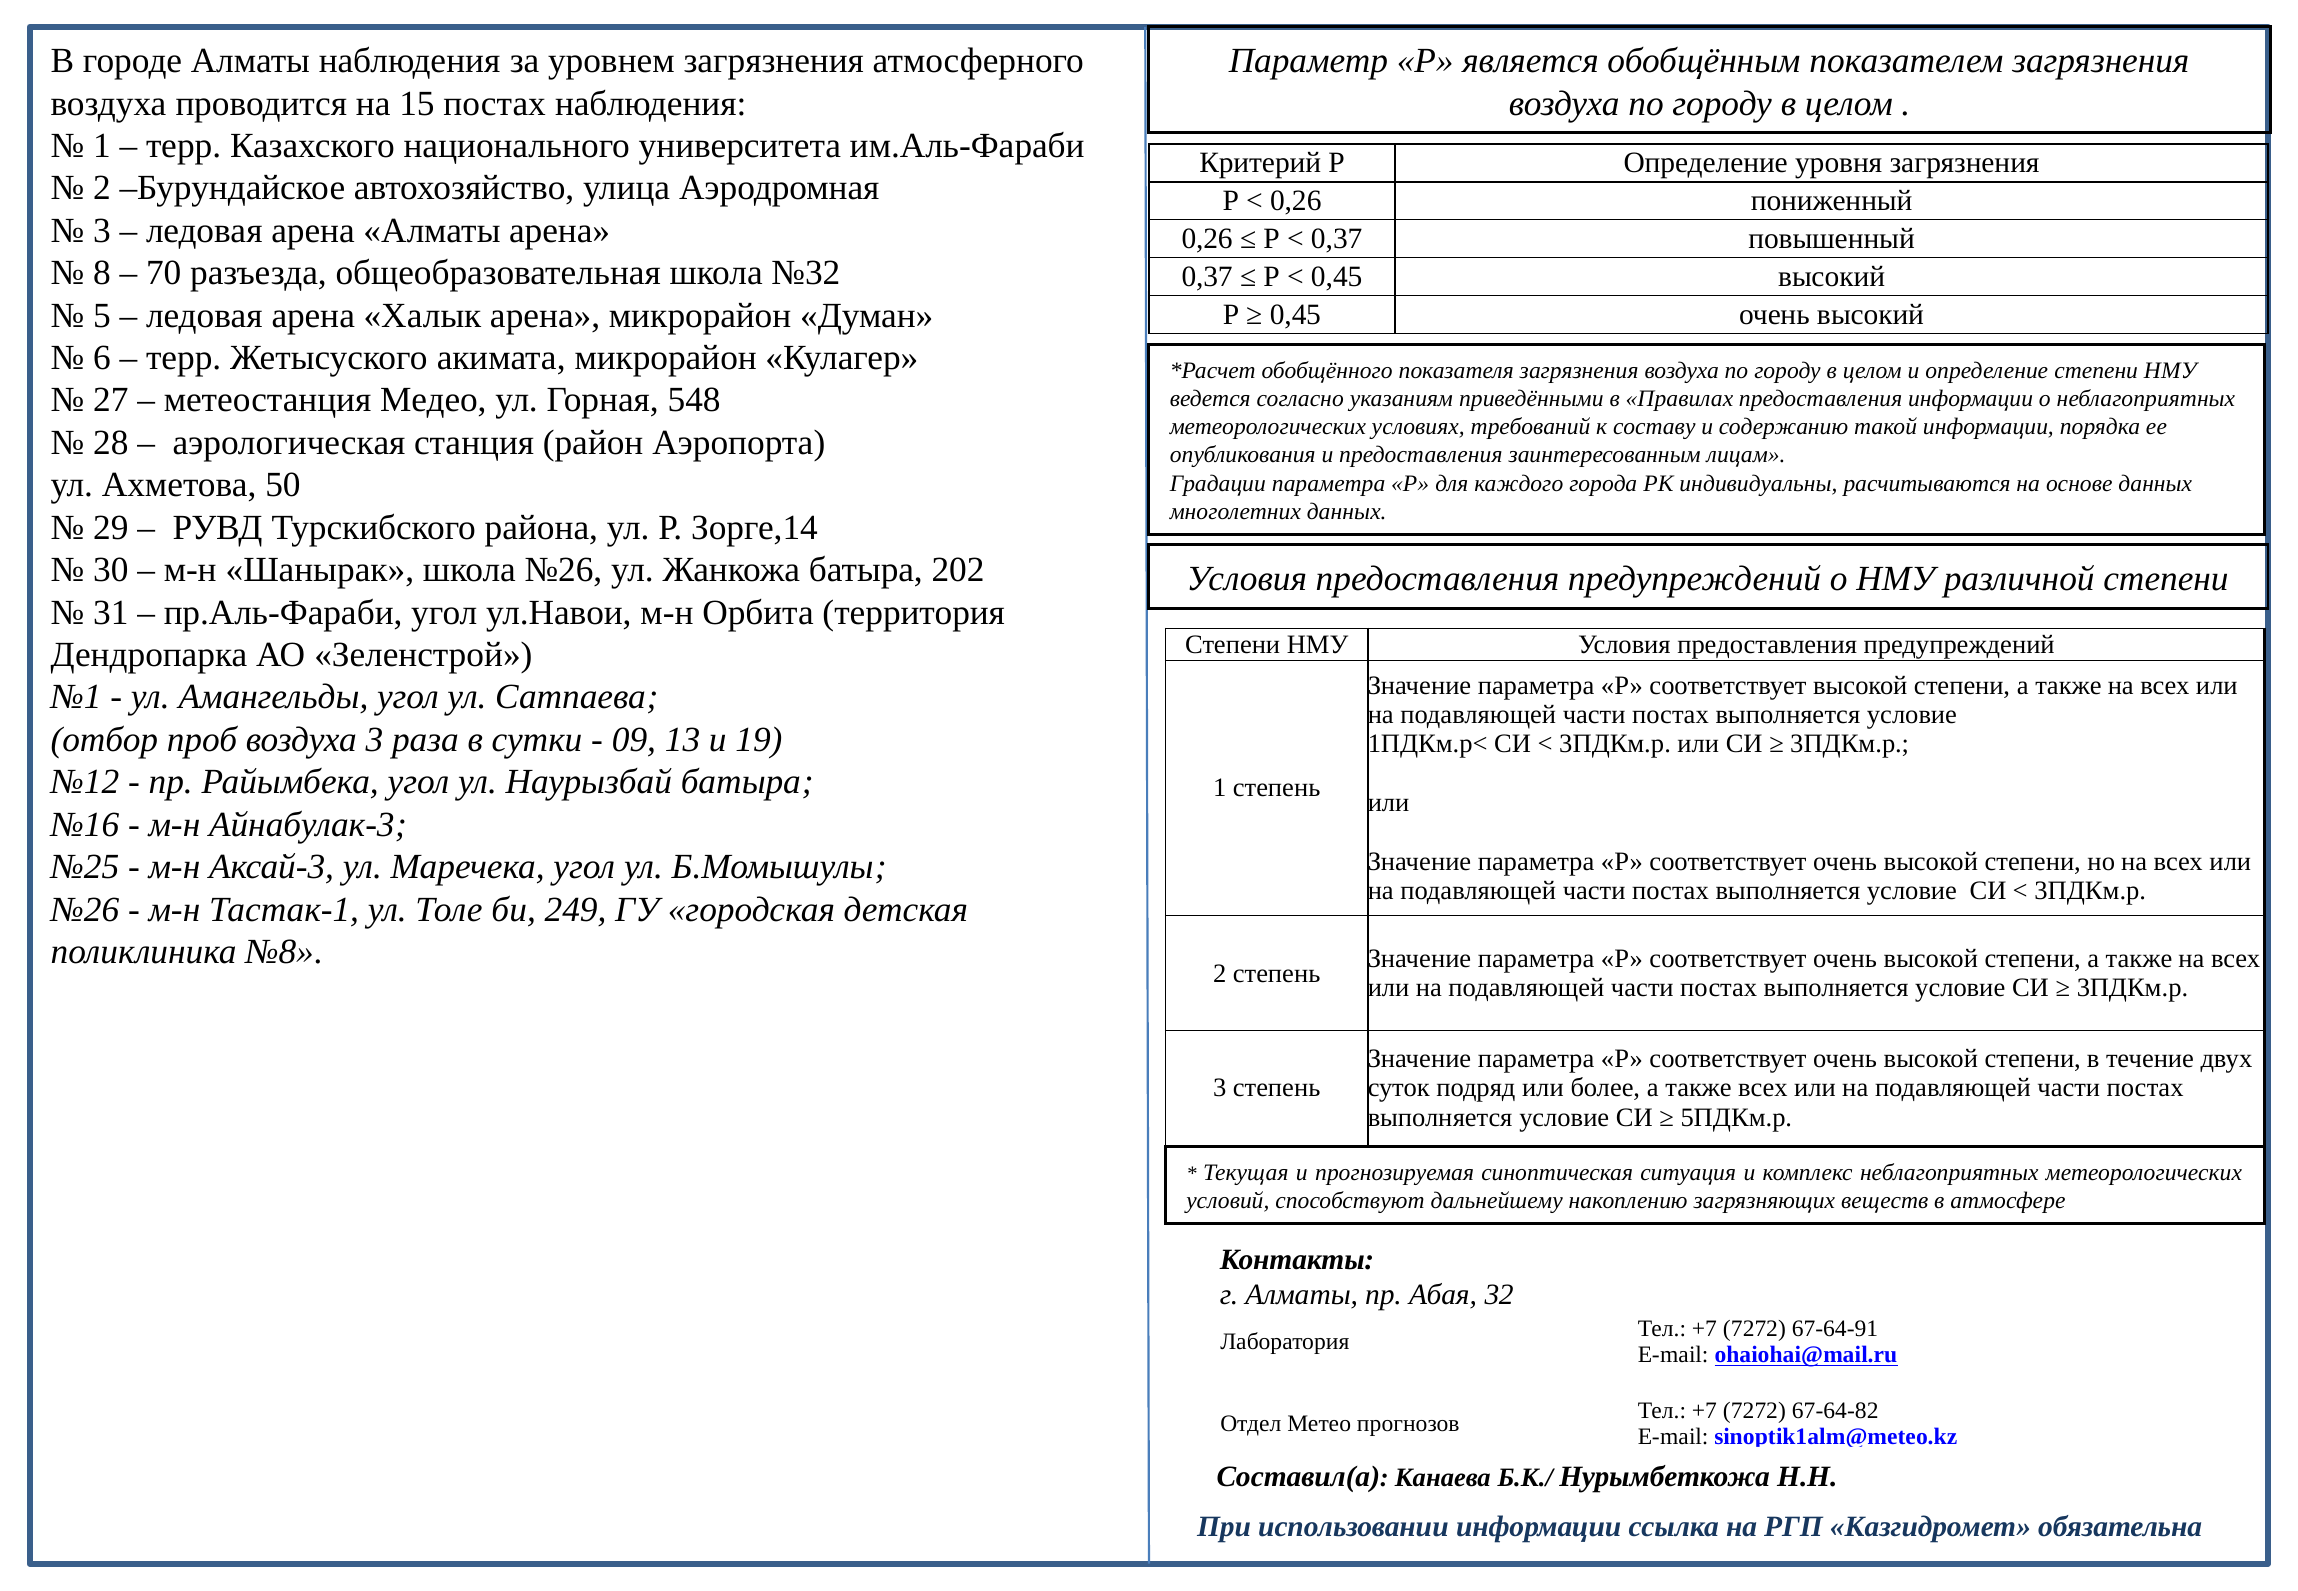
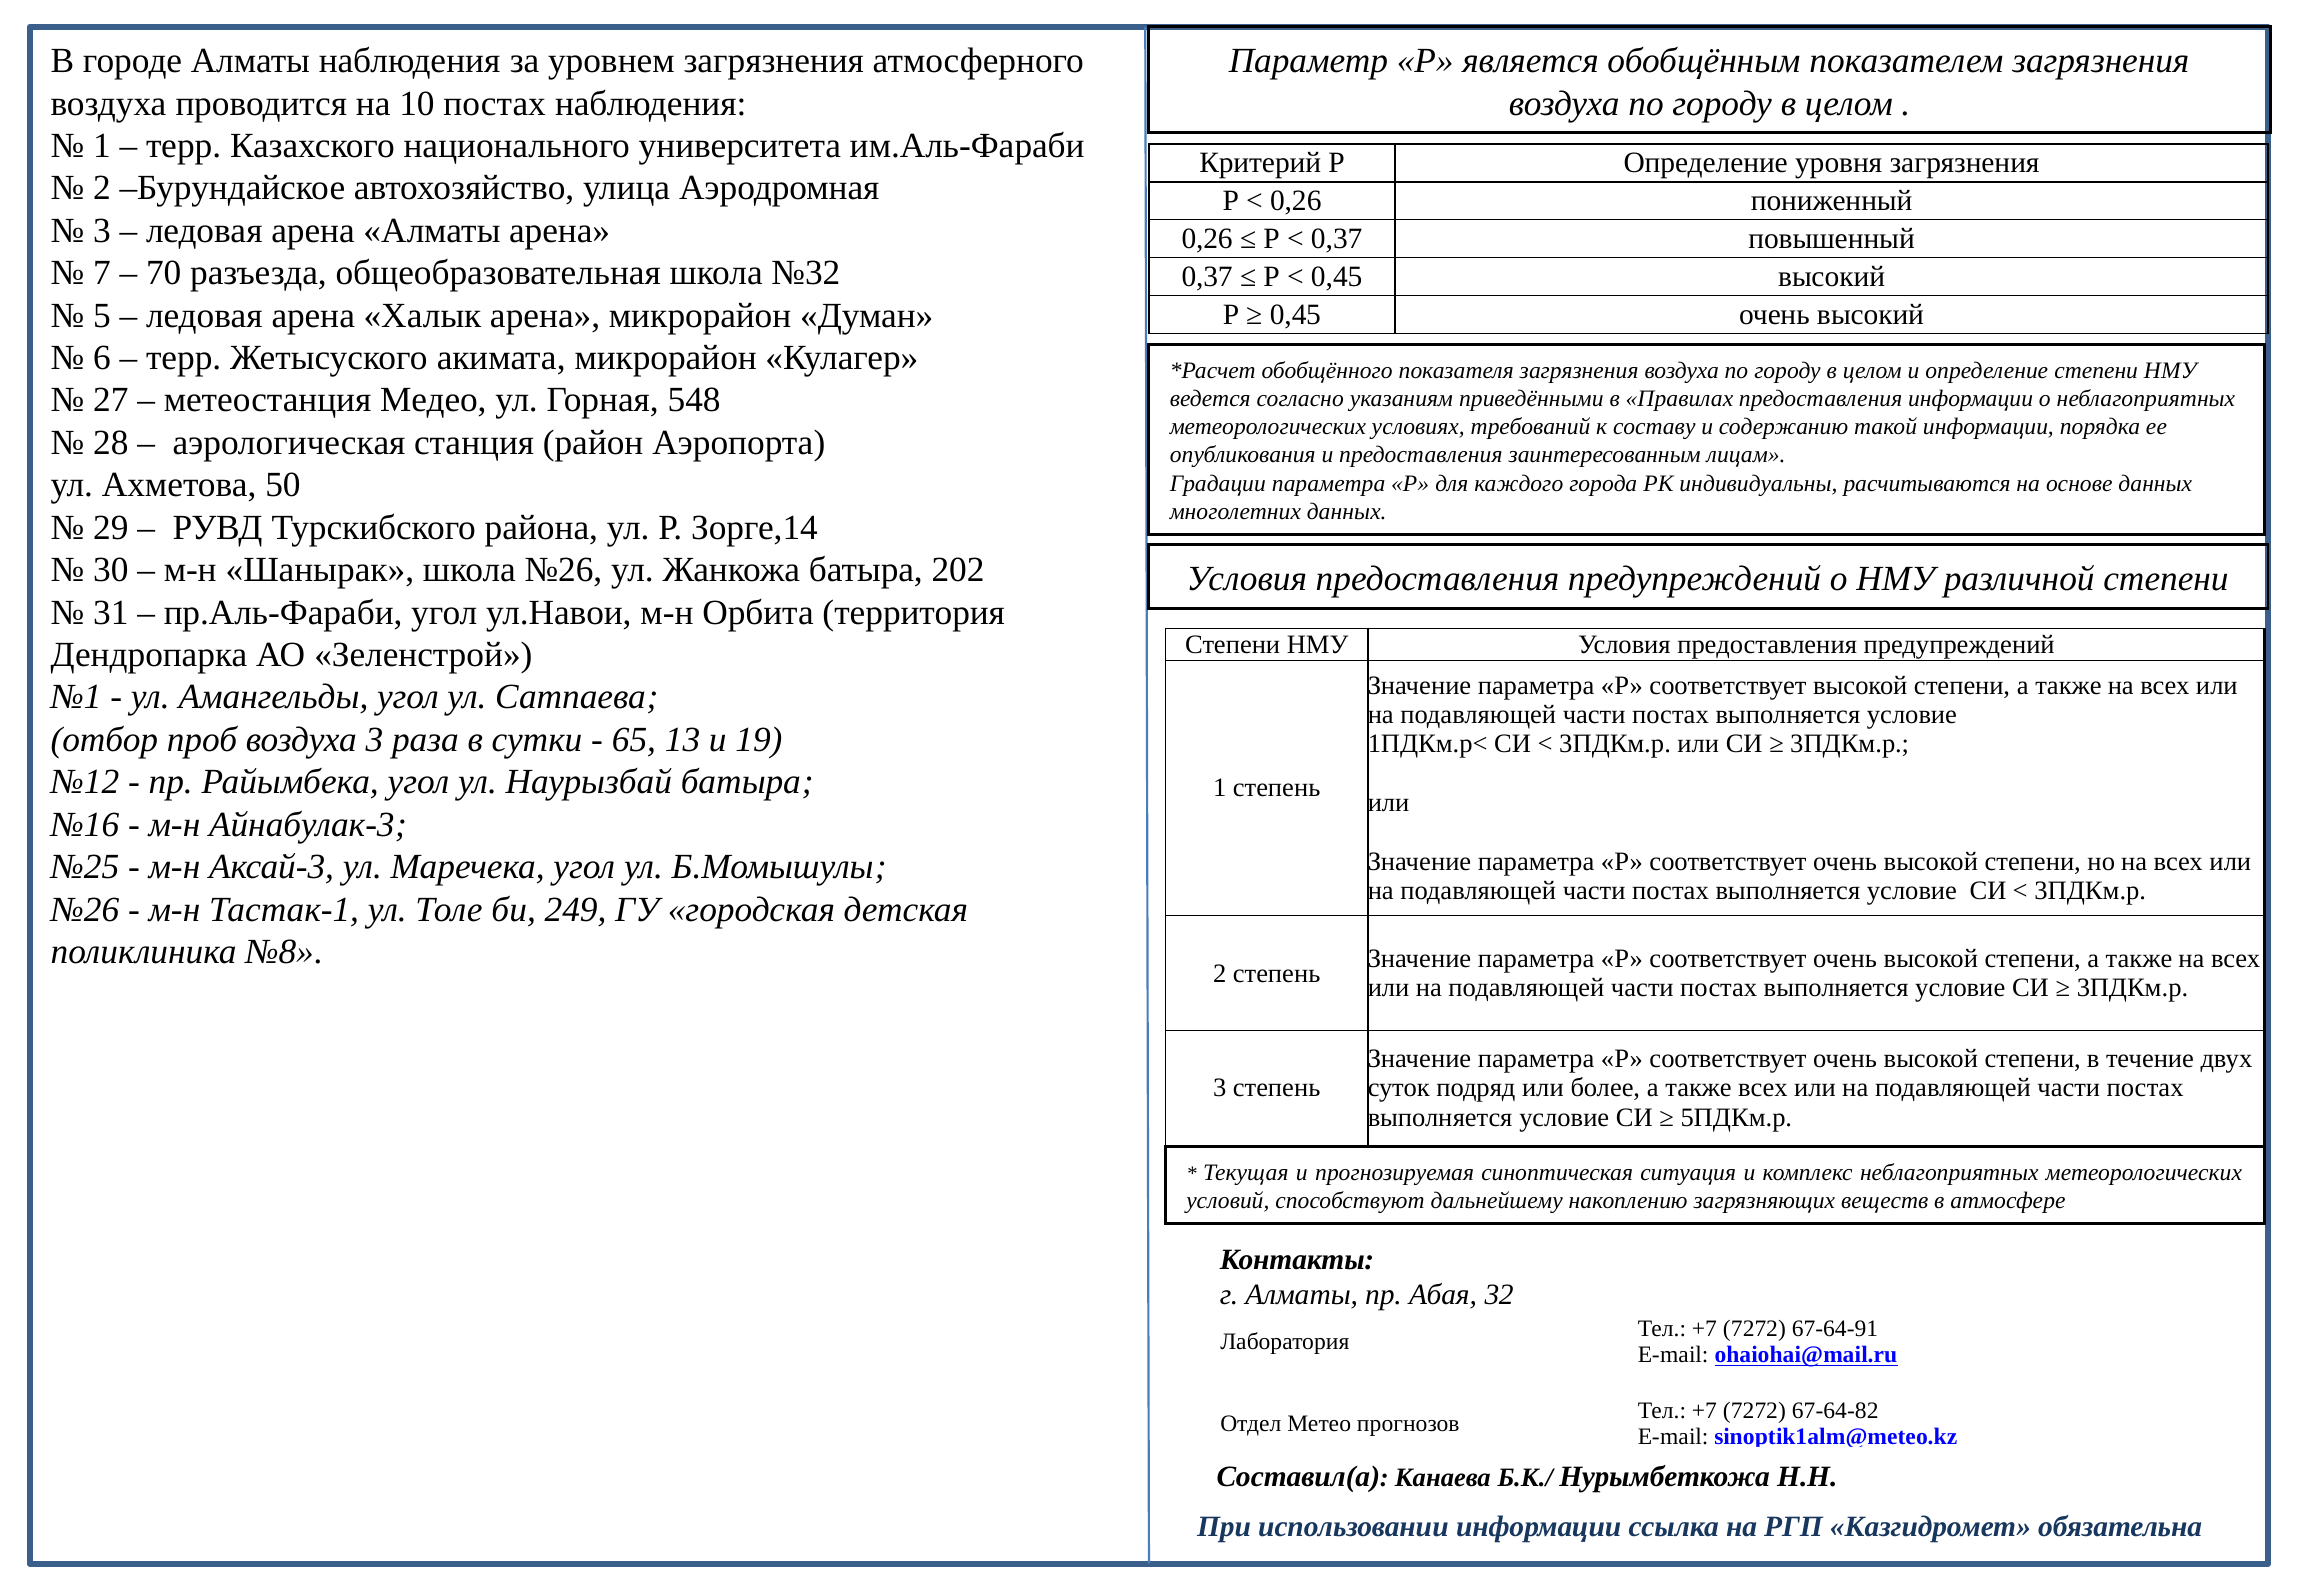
15: 15 -> 10
8: 8 -> 7
09: 09 -> 65
